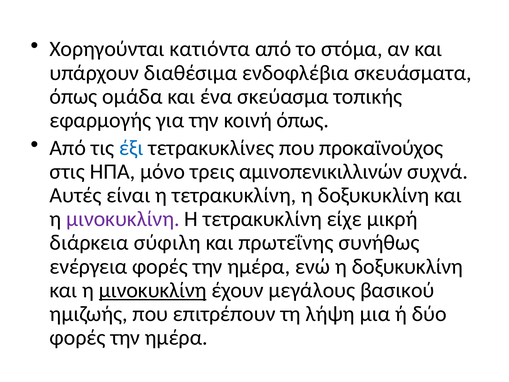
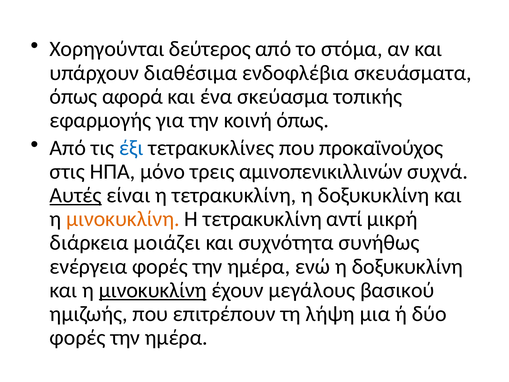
κατιόντα: κατιόντα -> δεύτερος
ομάδα: ομάδα -> αφορά
Αυτές underline: none -> present
μινοκυκλίνη at (123, 219) colour: purple -> orange
είχε: είχε -> αντί
σύφιλη: σύφιλη -> μοιάζει
πρωτεΐνης: πρωτεΐνης -> συχνότητα
